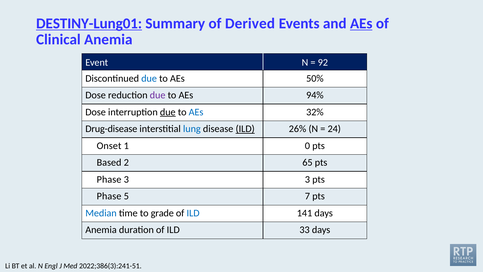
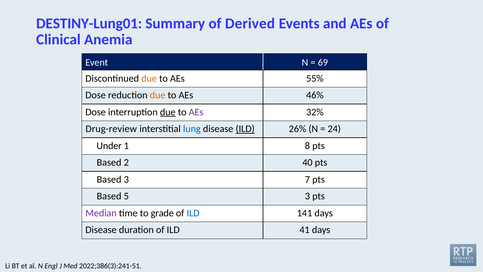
DESTINY-Lung01 underline: present -> none
AEs at (361, 23) underline: present -> none
92: 92 -> 69
due at (149, 78) colour: blue -> orange
50%: 50% -> 55%
due at (158, 95) colour: purple -> orange
94%: 94% -> 46%
AEs at (196, 112) colour: blue -> purple
Drug-disease: Drug-disease -> Drug-review
Onset: Onset -> Under
0: 0 -> 8
65: 65 -> 40
Phase at (109, 179): Phase -> Based
3 3: 3 -> 7
Phase at (109, 196): Phase -> Based
5 7: 7 -> 3
Median colour: blue -> purple
Anemia at (101, 230): Anemia -> Disease
33: 33 -> 41
